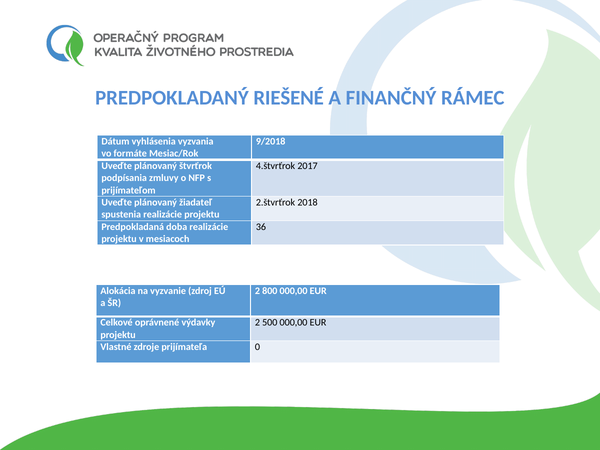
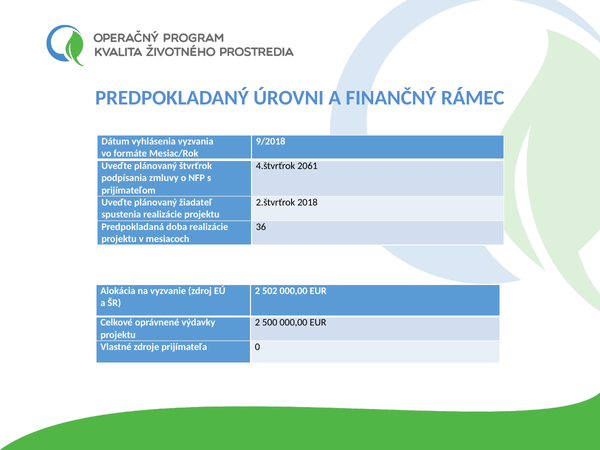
RIEŠENÉ: RIEŠENÉ -> ÚROVNI
2017: 2017 -> 2061
800: 800 -> 502
